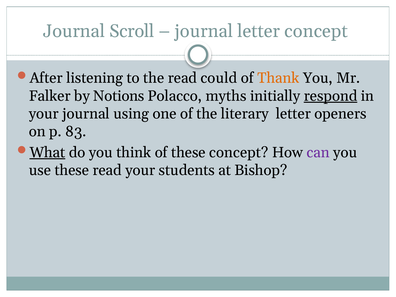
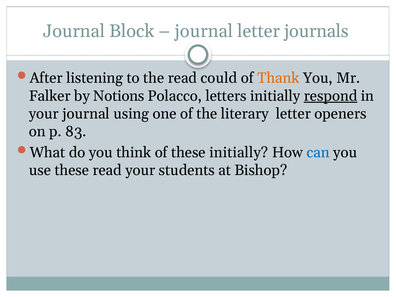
Scroll: Scroll -> Block
letter concept: concept -> journals
myths: myths -> letters
What underline: present -> none
these concept: concept -> initially
can colour: purple -> blue
